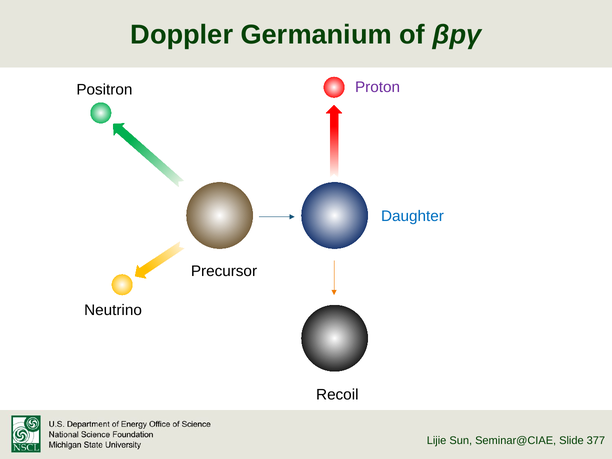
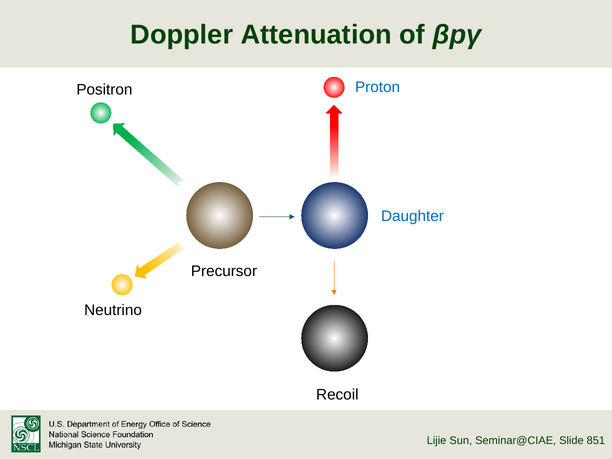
Germanium: Germanium -> Attenuation
Proton colour: purple -> blue
377: 377 -> 851
